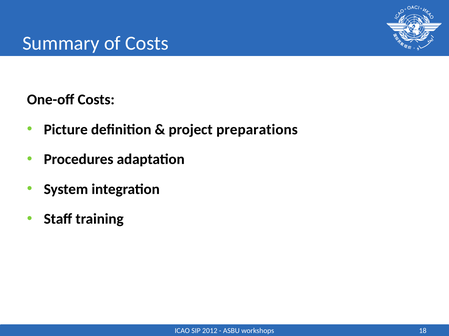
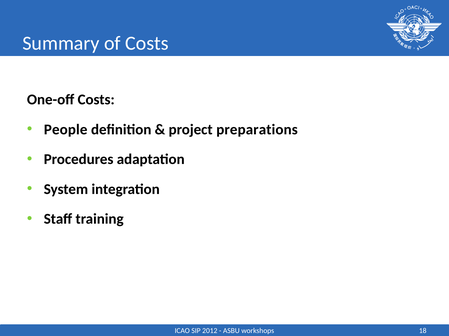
Picture: Picture -> People
